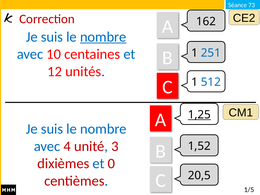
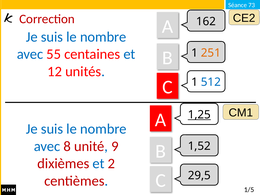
nombre at (103, 37) underline: present -> none
10: 10 -> 55
251 colour: blue -> orange
4: 4 -> 8
3: 3 -> 9
0: 0 -> 2
20,5: 20,5 -> 29,5
